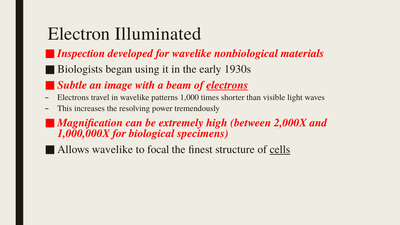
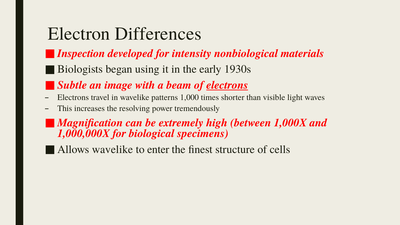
Illuminated: Illuminated -> Differences
for wavelike: wavelike -> intensity
2,000X: 2,000X -> 1,000X
focal: focal -> enter
cells underline: present -> none
